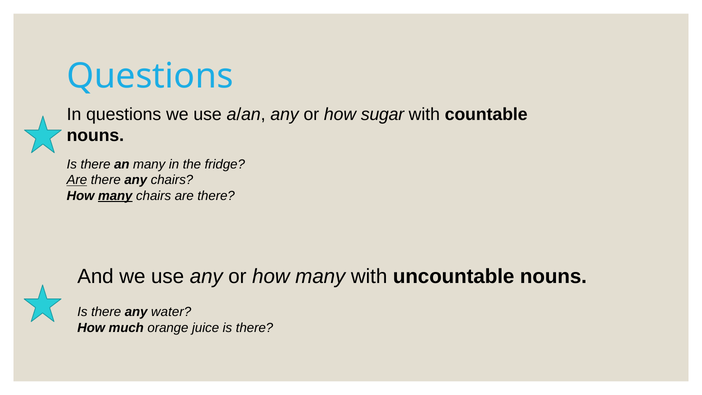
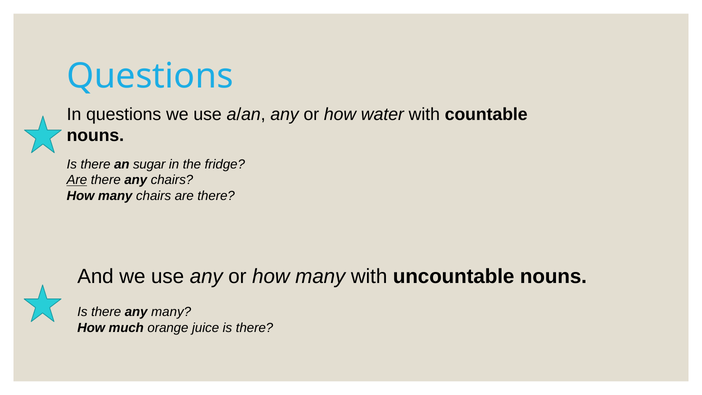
sugar: sugar -> water
an many: many -> sugar
many at (115, 196) underline: present -> none
any water: water -> many
